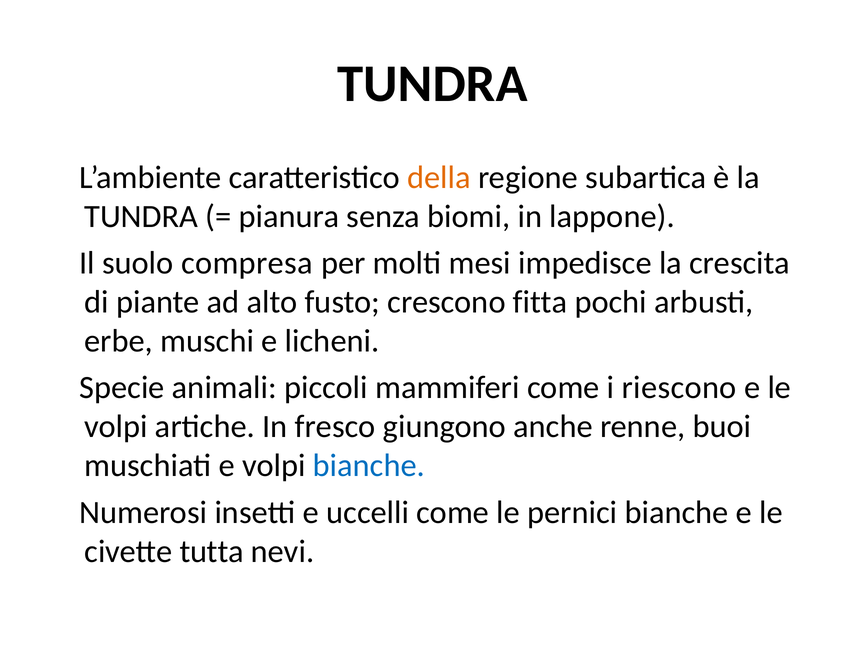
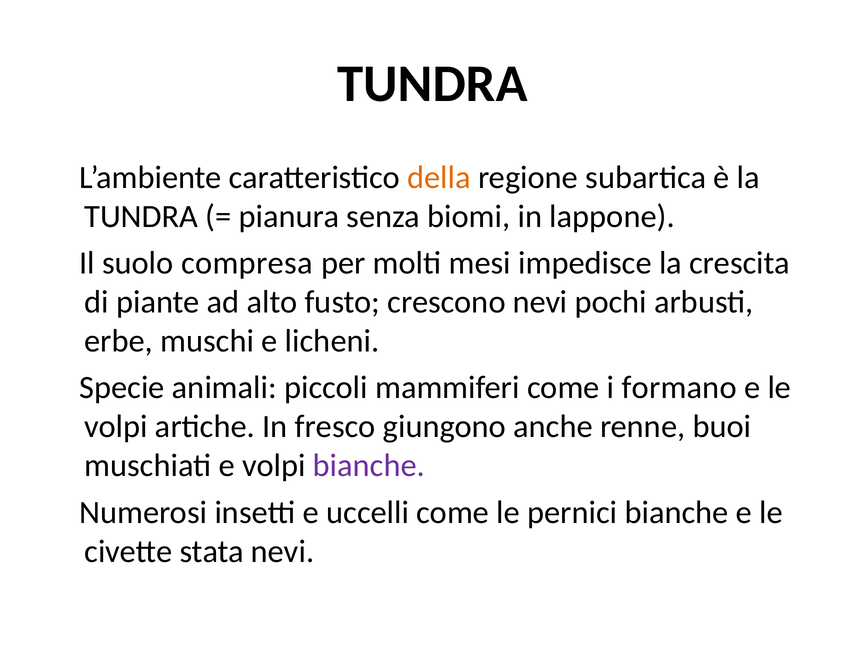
crescono fitta: fitta -> nevi
riescono: riescono -> formano
bianche at (369, 466) colour: blue -> purple
tutta: tutta -> stata
